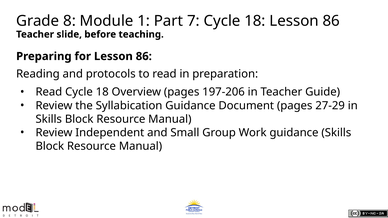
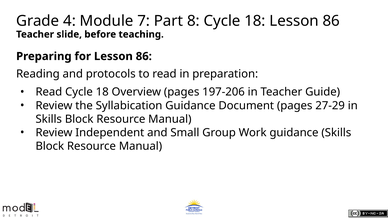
8: 8 -> 4
1: 1 -> 7
7: 7 -> 8
